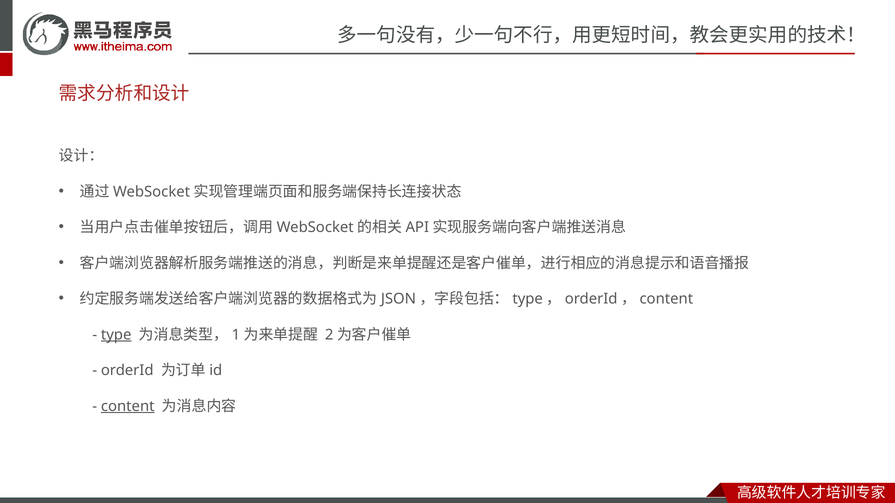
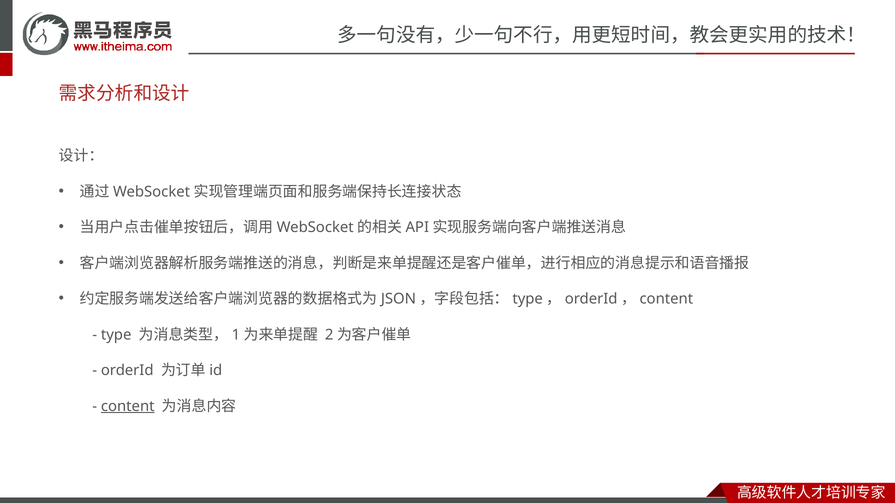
type underline: present -> none
